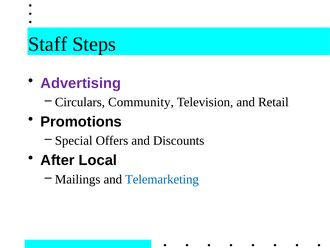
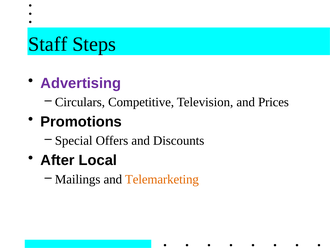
Community: Community -> Competitive
Retail: Retail -> Prices
Telemarketing colour: blue -> orange
